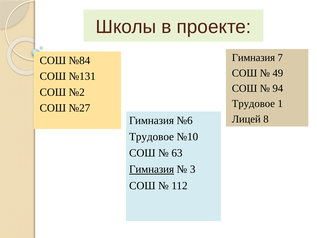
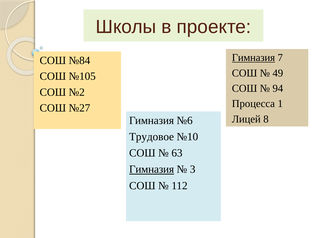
Гимназия at (253, 58) underline: none -> present
№131: №131 -> №105
Трудовое at (253, 104): Трудовое -> Процесса
